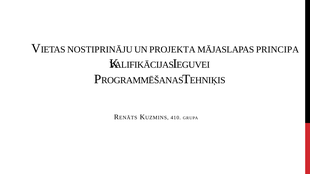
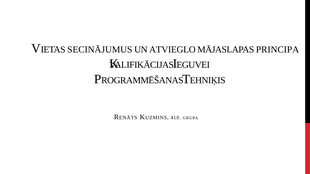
NOSTIPRINĀJU: NOSTIPRINĀJU -> SECINĀJUMUS
PROJEKTA: PROJEKTA -> ATVIEGLO
